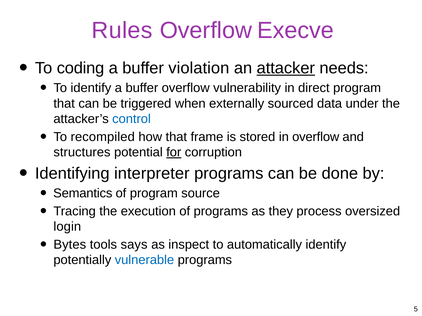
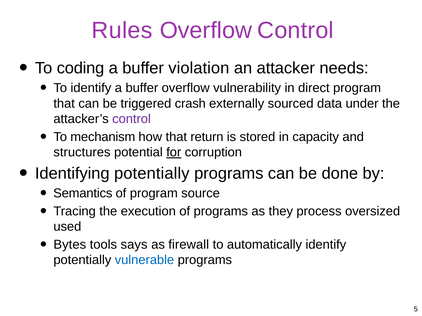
Overflow Execve: Execve -> Control
attacker underline: present -> none
when: when -> crash
control at (132, 119) colour: blue -> purple
recompiled: recompiled -> mechanism
frame: frame -> return
in overflow: overflow -> capacity
Identifying interpreter: interpreter -> potentially
login: login -> used
inspect: inspect -> firewall
